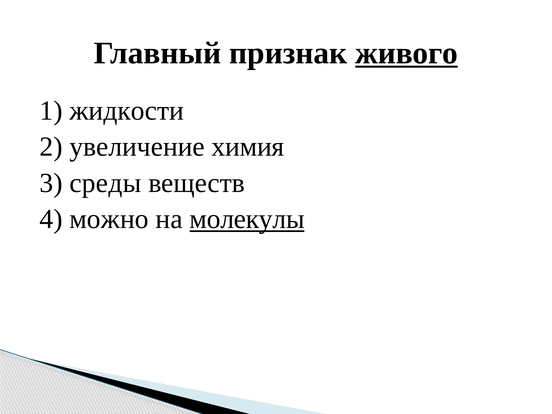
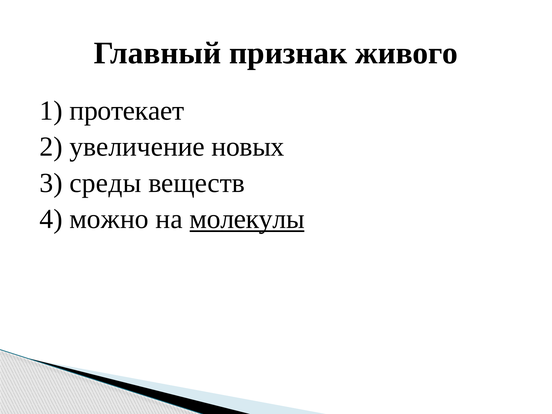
живого underline: present -> none
жидкости: жидкости -> протекает
химия: химия -> новых
